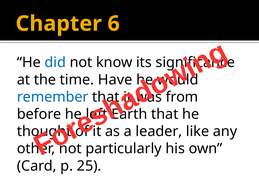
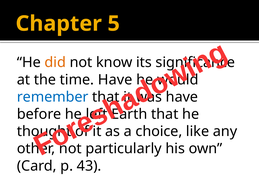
6: 6 -> 5
did colour: blue -> orange
from at (182, 97): from -> have
leader: leader -> choice
25: 25 -> 43
